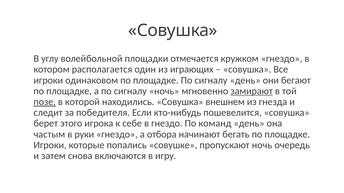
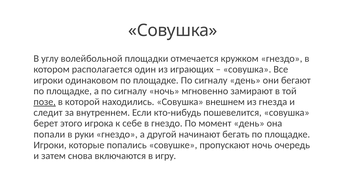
замирают underline: present -> none
победителя: победителя -> внутреннем
команд: команд -> момент
частым: частым -> попали
отбора: отбора -> другой
